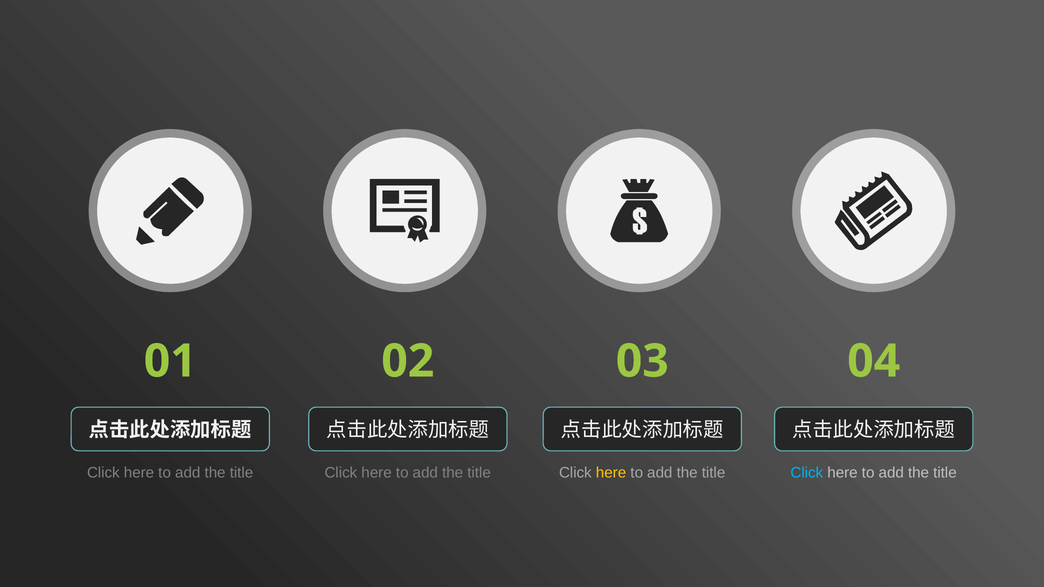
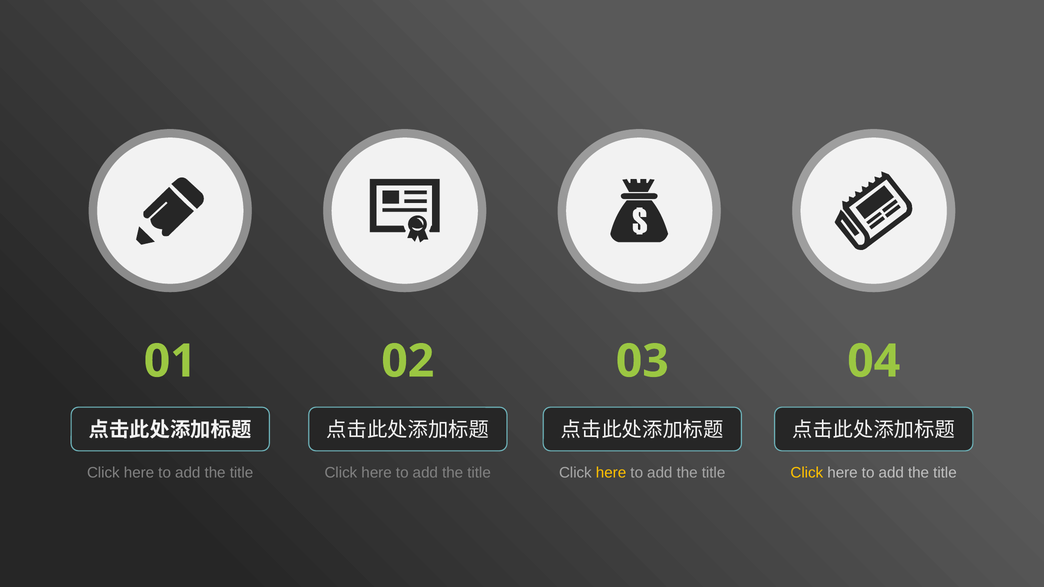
Click at (807, 473) colour: light blue -> yellow
